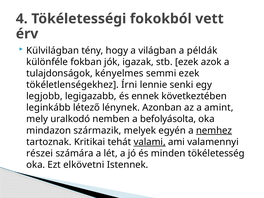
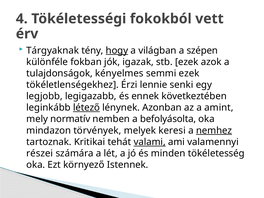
Külvilágban: Külvilágban -> Tárgyaknak
hogy underline: none -> present
példák: példák -> szépen
Írni: Írni -> Érzi
létező underline: none -> present
uralkodó: uralkodó -> normatív
származik: származik -> törvények
egyén: egyén -> keresi
elkövetni: elkövetni -> környező
